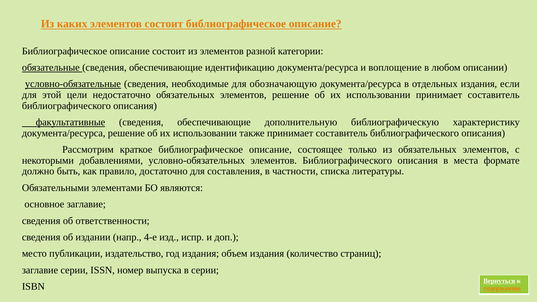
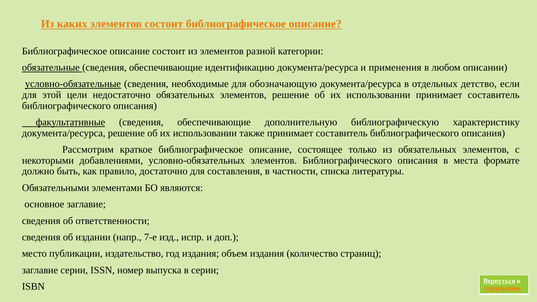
воплощение: воплощение -> применения
отдельных издания: издания -> детство
4-е: 4-е -> 7-е
